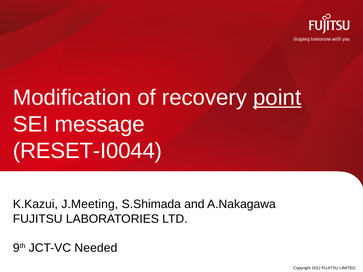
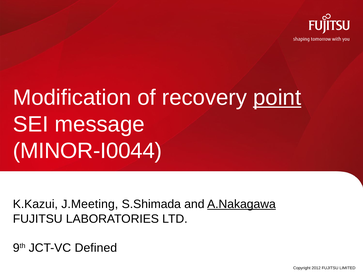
RESET-I0044: RESET-I0044 -> MINOR-I0044
A.Nakagawa underline: none -> present
Needed: Needed -> Defined
